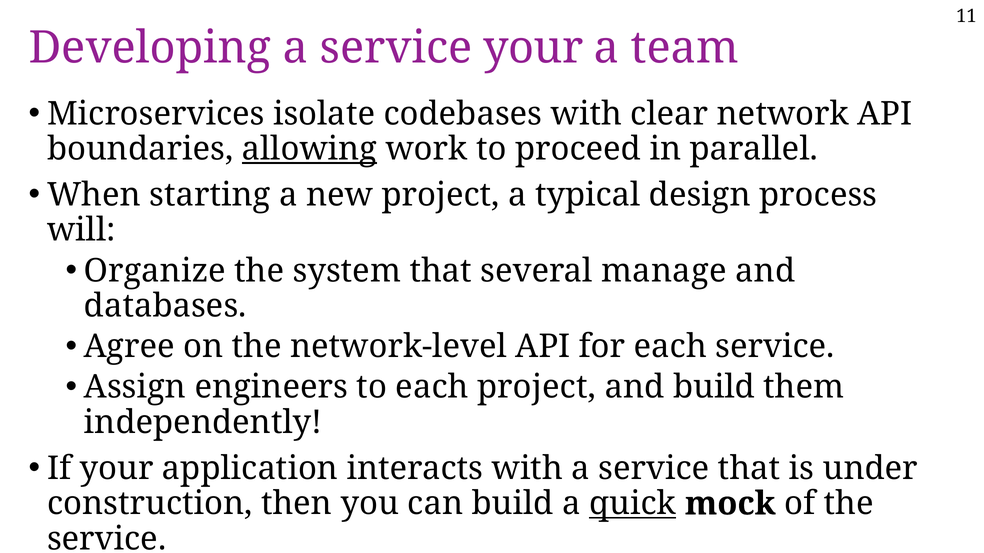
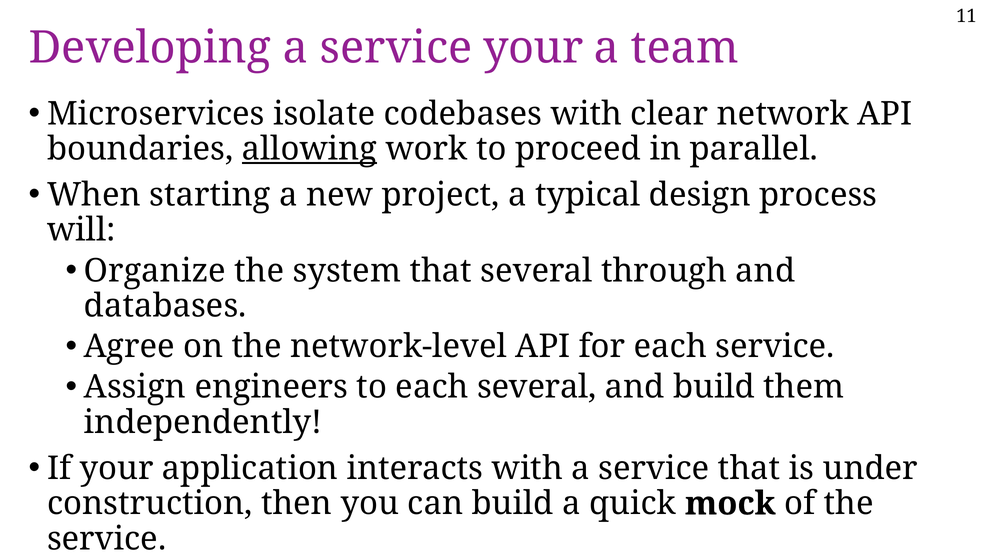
manage: manage -> through
each project: project -> several
quick underline: present -> none
